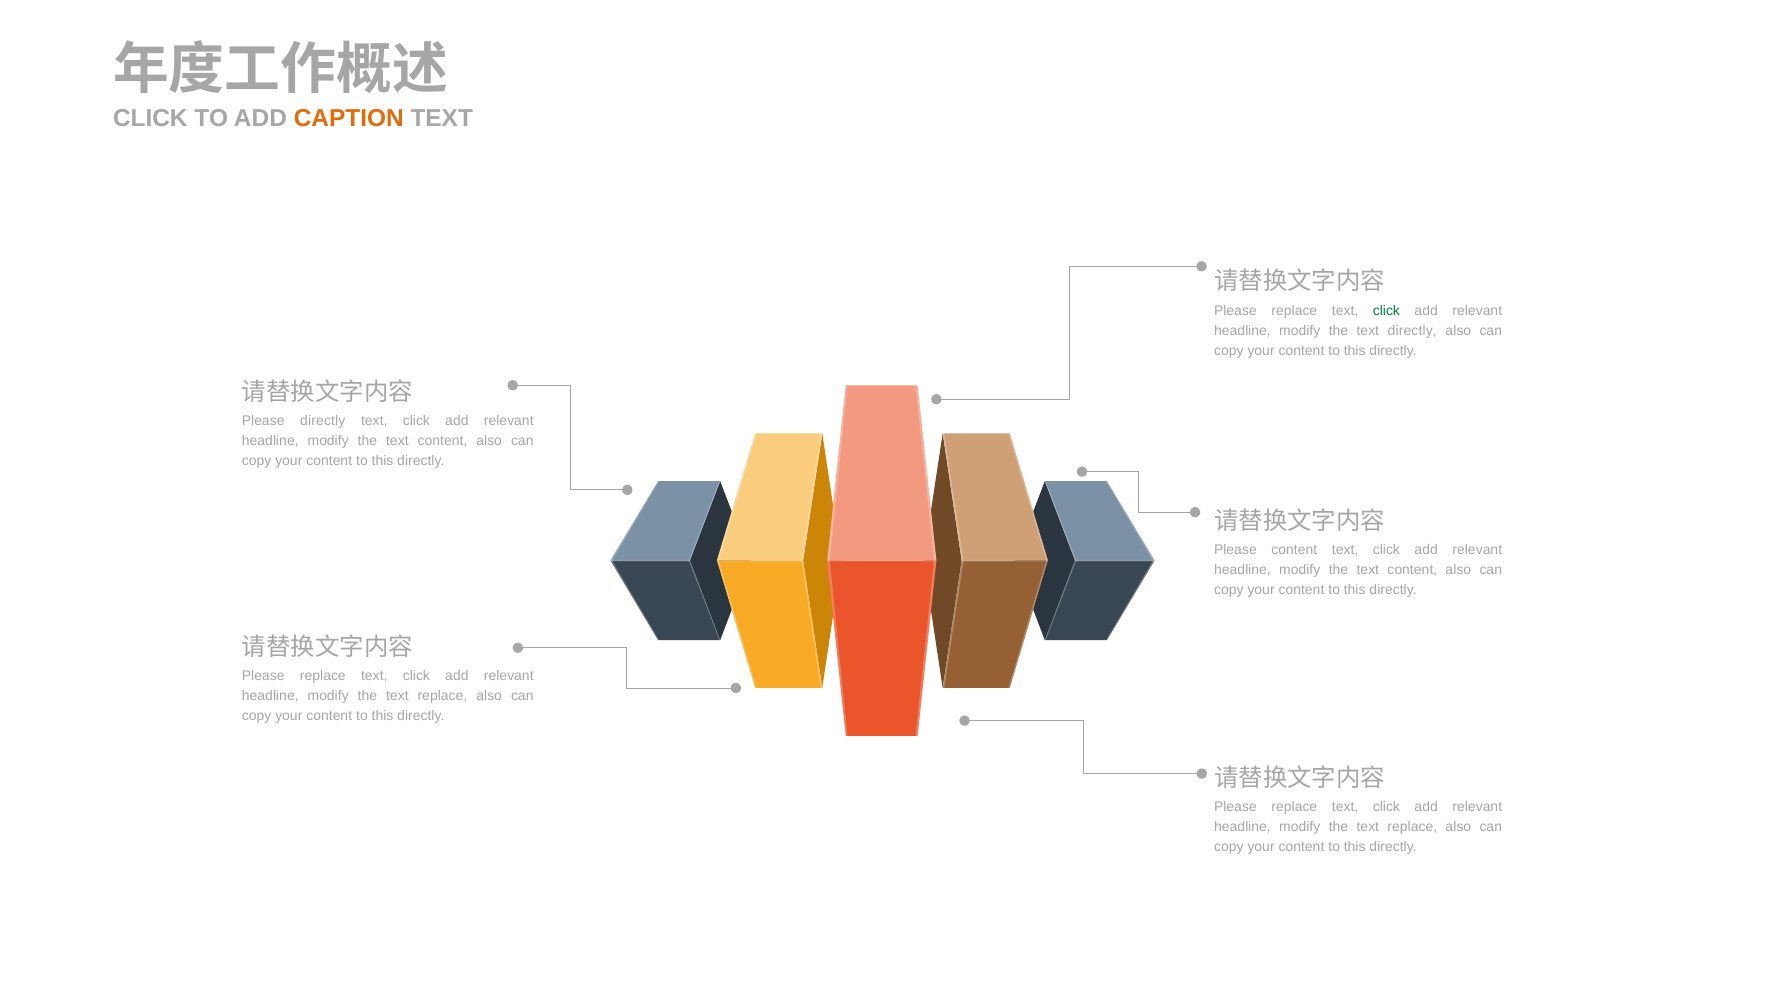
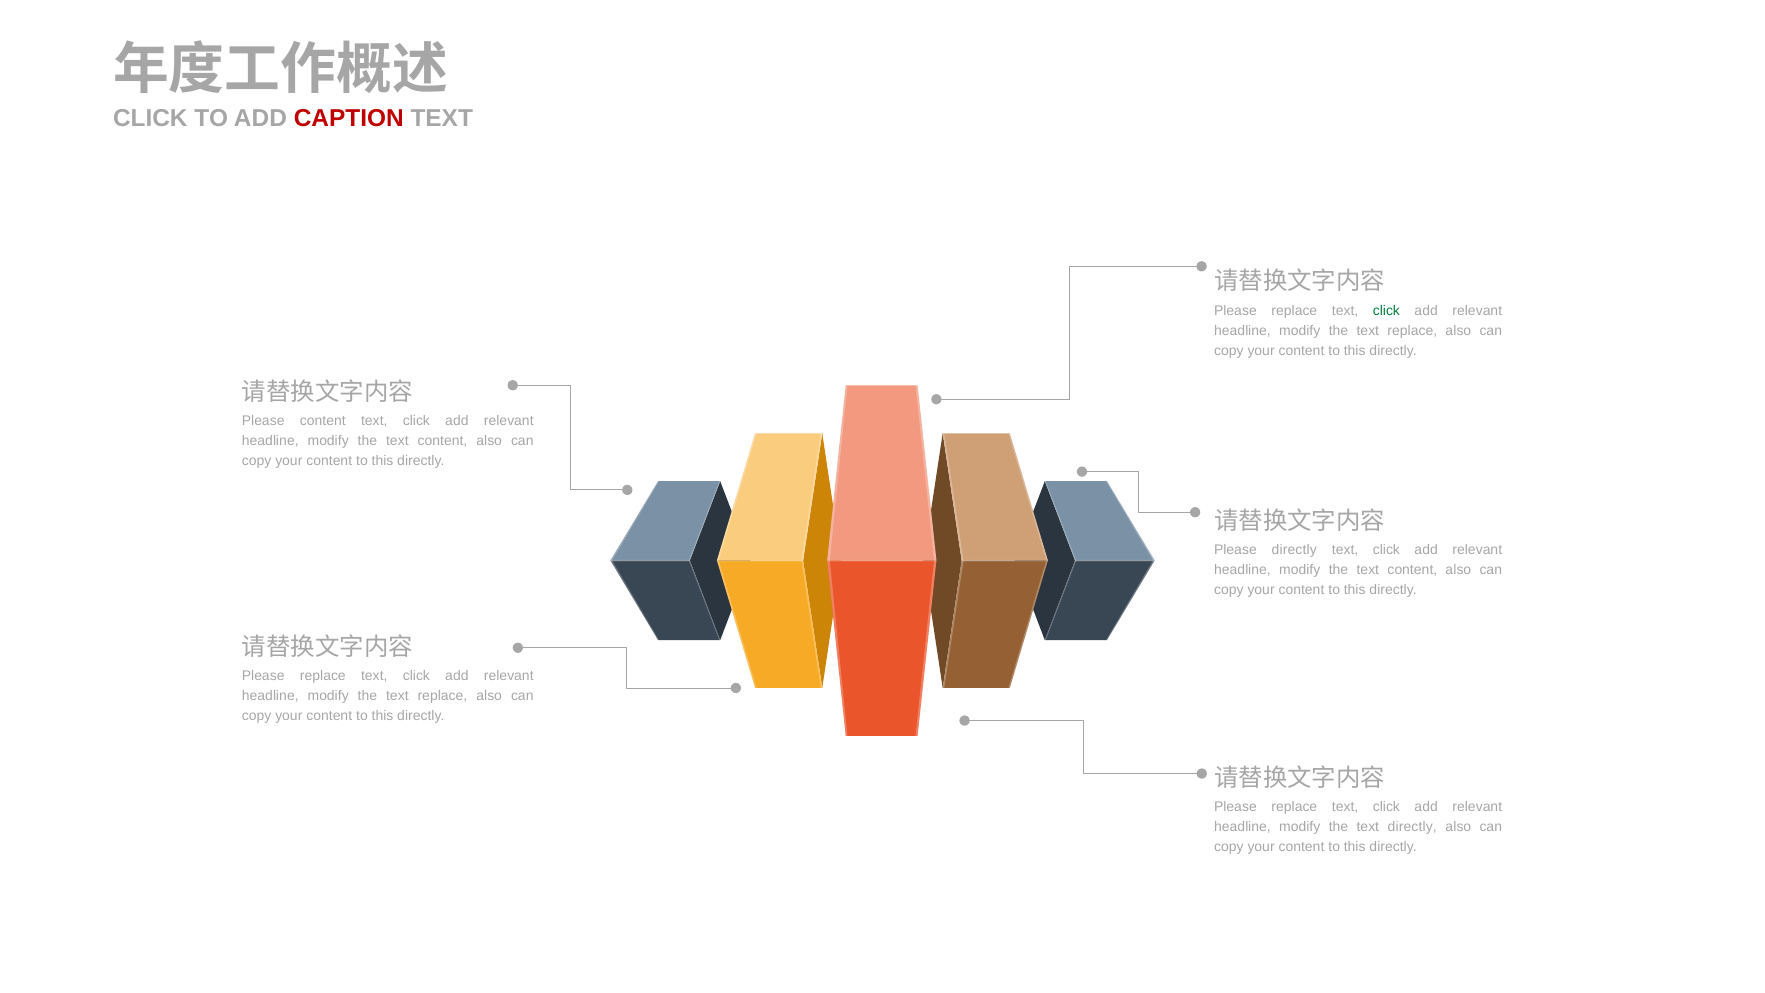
CAPTION colour: orange -> red
directly at (1412, 331): directly -> replace
Please directly: directly -> content
Please content: content -> directly
replace at (1412, 827): replace -> directly
